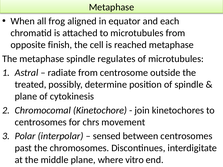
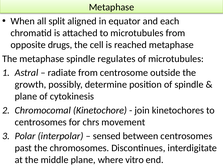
frog: frog -> split
finish: finish -> drugs
treated: treated -> growth
